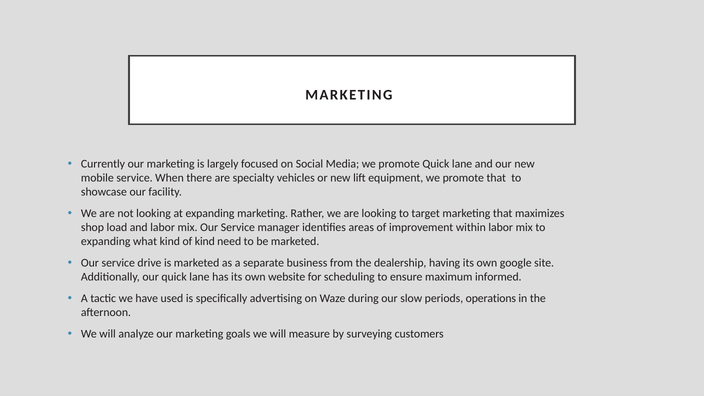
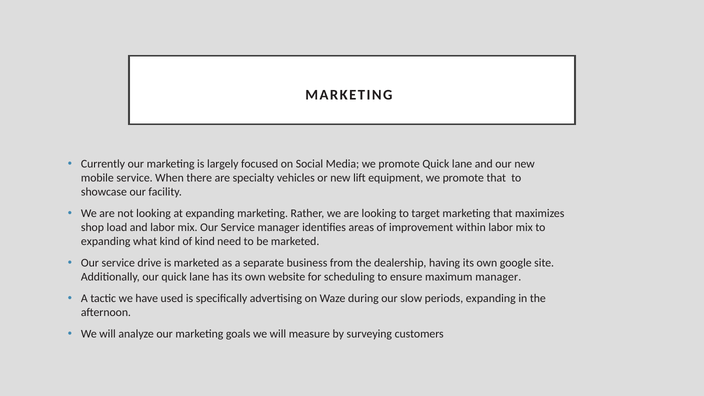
maximum informed: informed -> manager
periods operations: operations -> expanding
